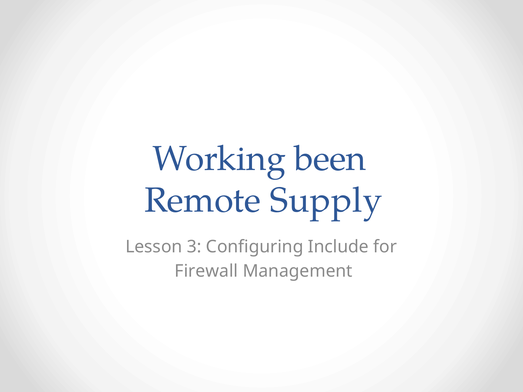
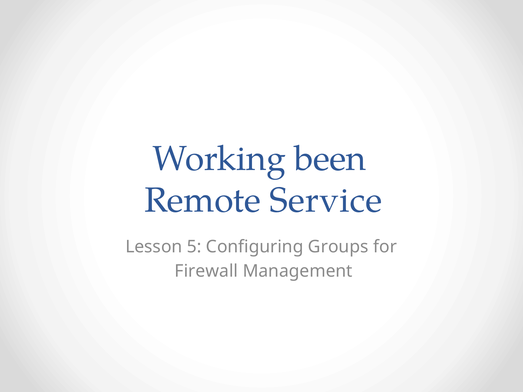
Supply: Supply -> Service
3: 3 -> 5
Include: Include -> Groups
